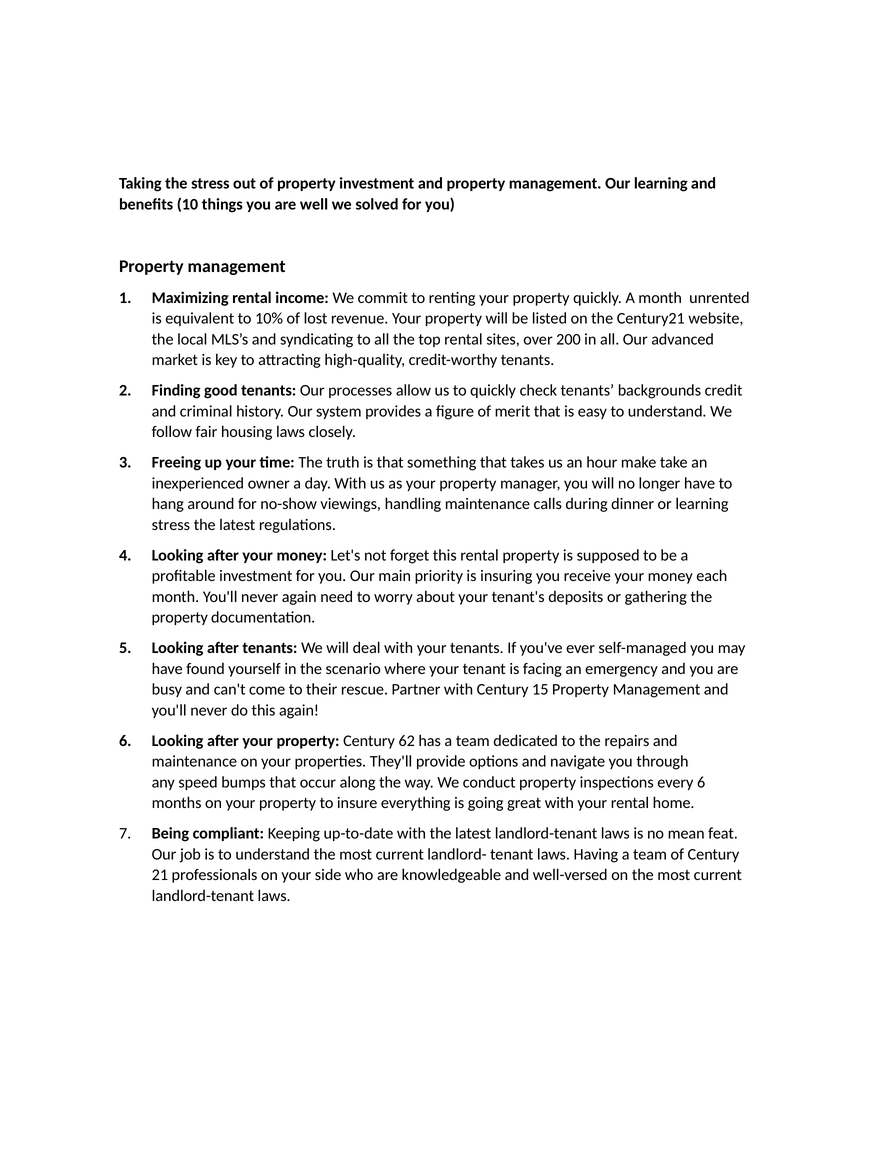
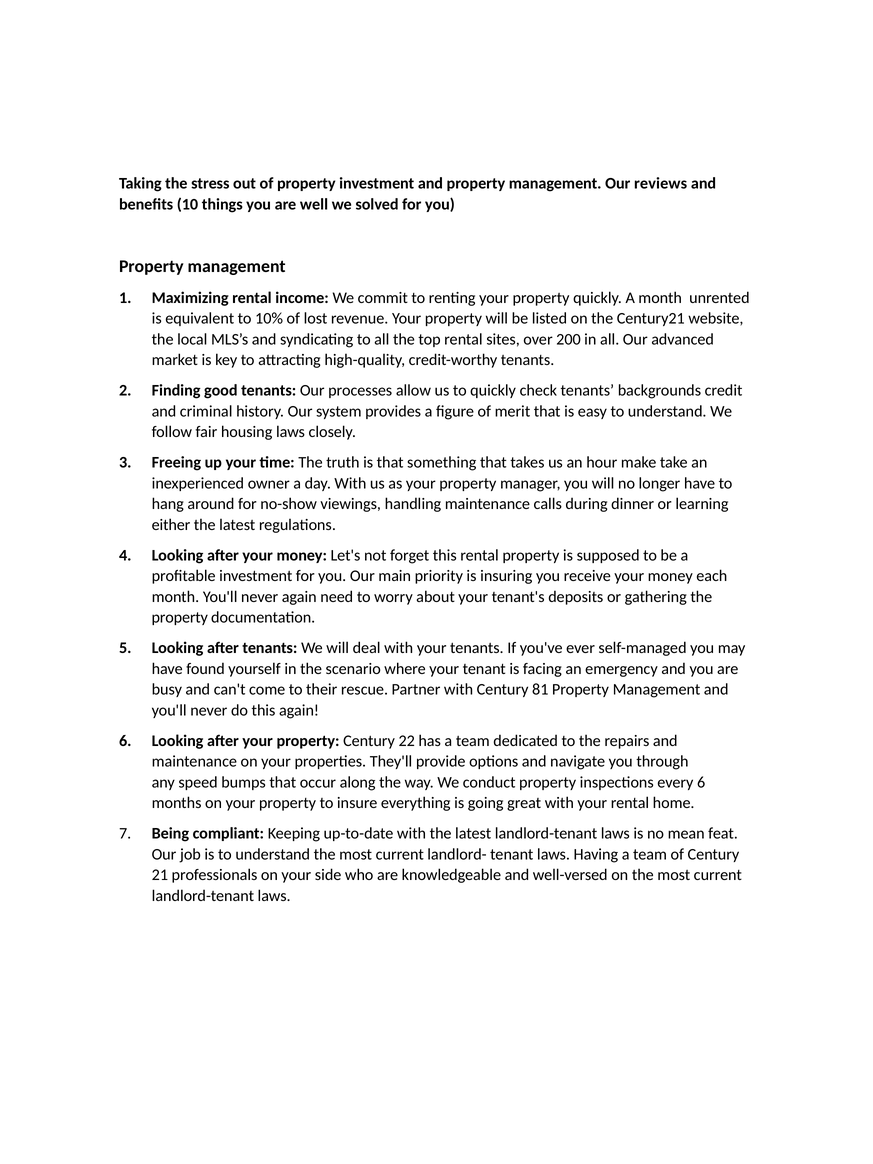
Our learning: learning -> reviews
stress at (171, 525): stress -> either
15: 15 -> 81
62: 62 -> 22
